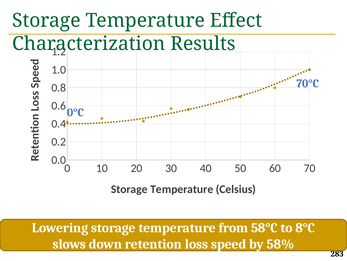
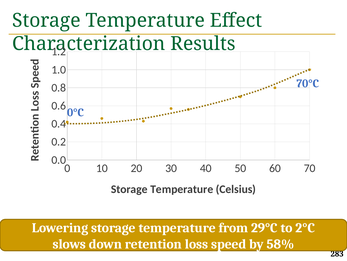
58°C: 58°C -> 29°C
8°C: 8°C -> 2°C
